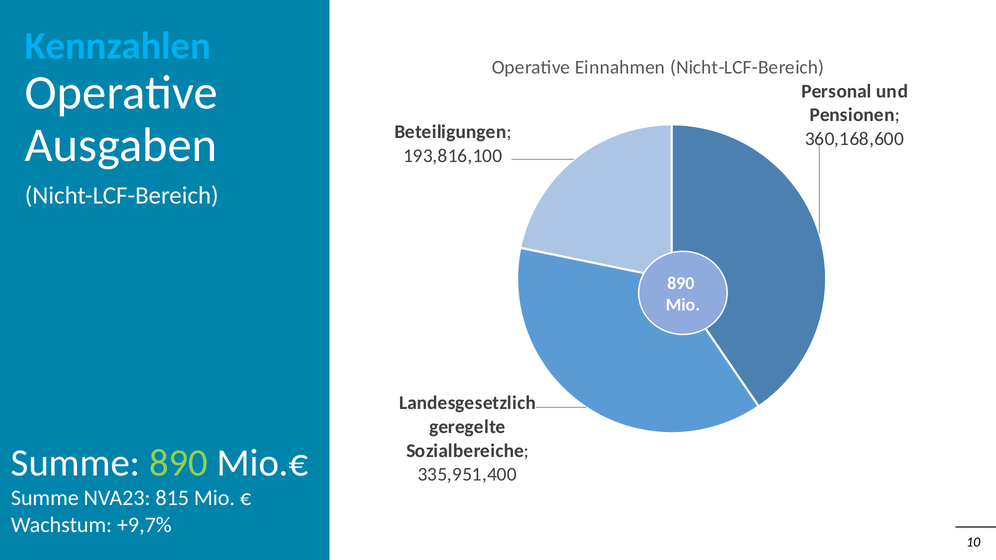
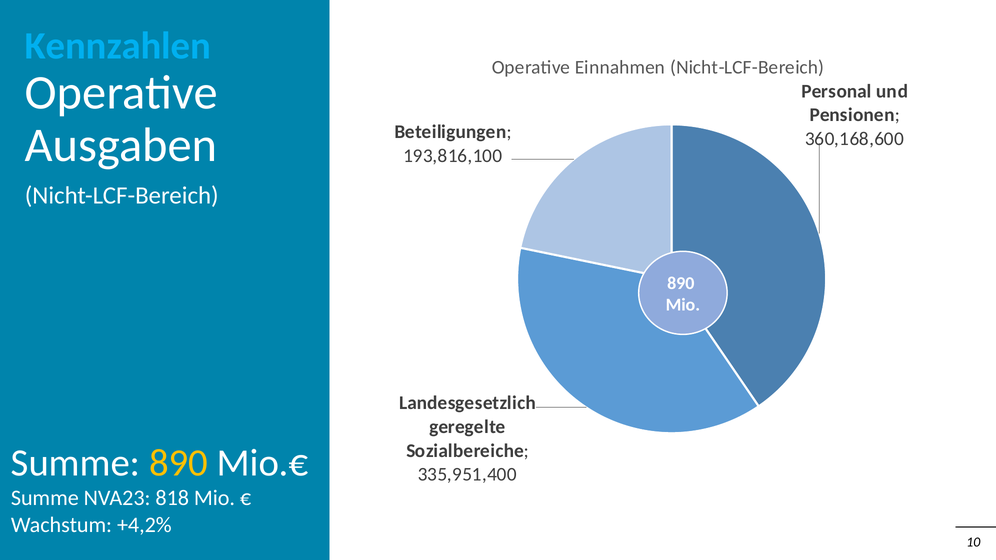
890 at (178, 463) colour: light green -> yellow
815: 815 -> 818
+9,7%: +9,7% -> +4,2%
